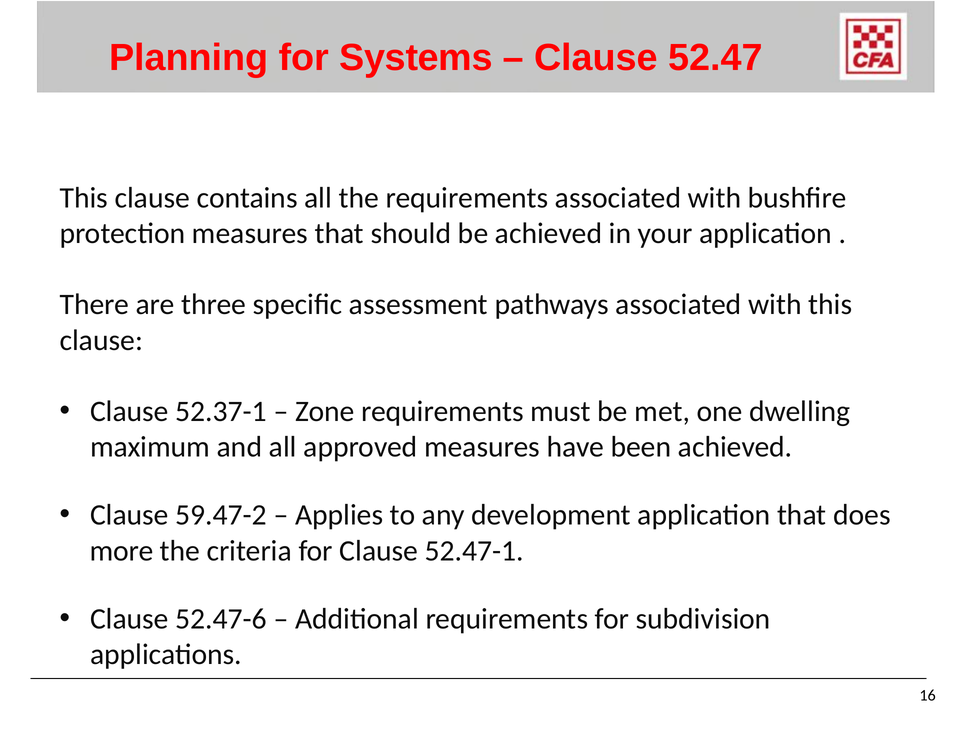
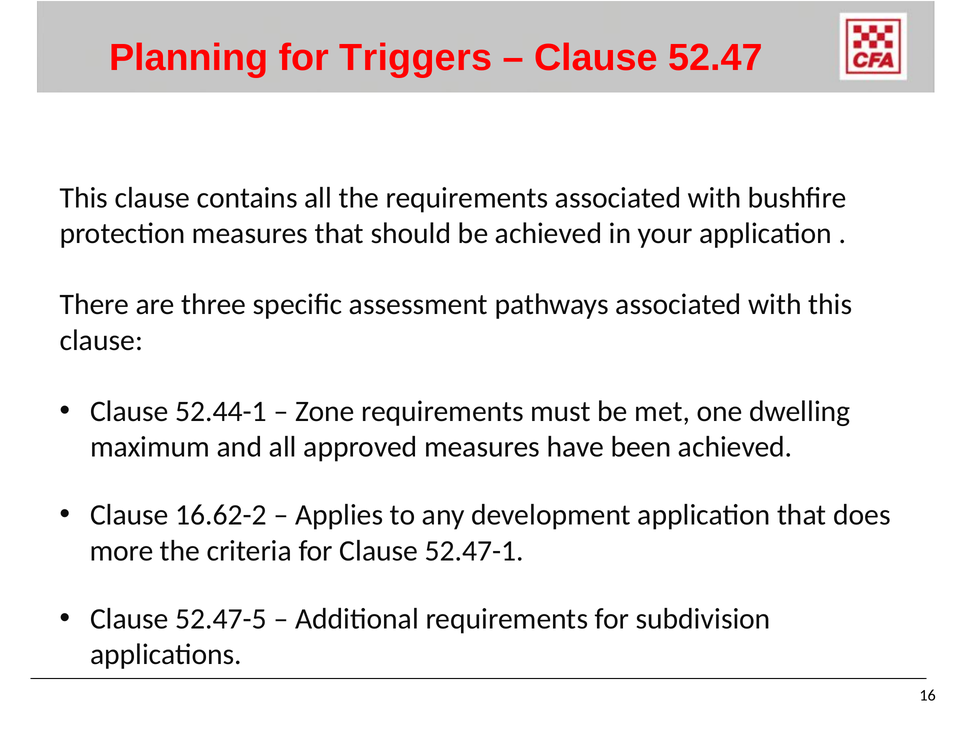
Systems: Systems -> Triggers
52.37-1: 52.37-1 -> 52.44-1
59.47-2: 59.47-2 -> 16.62-2
52.47-6: 52.47-6 -> 52.47-5
